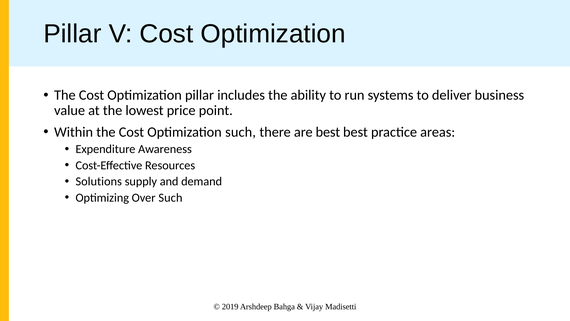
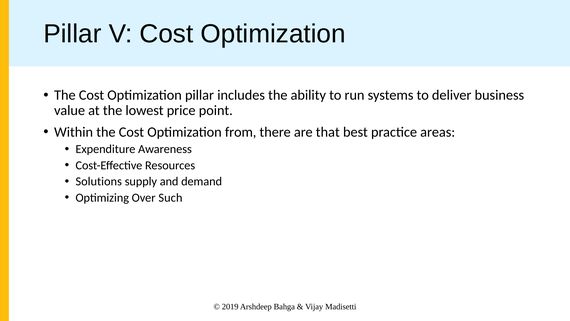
Optimization such: such -> from
are best: best -> that
